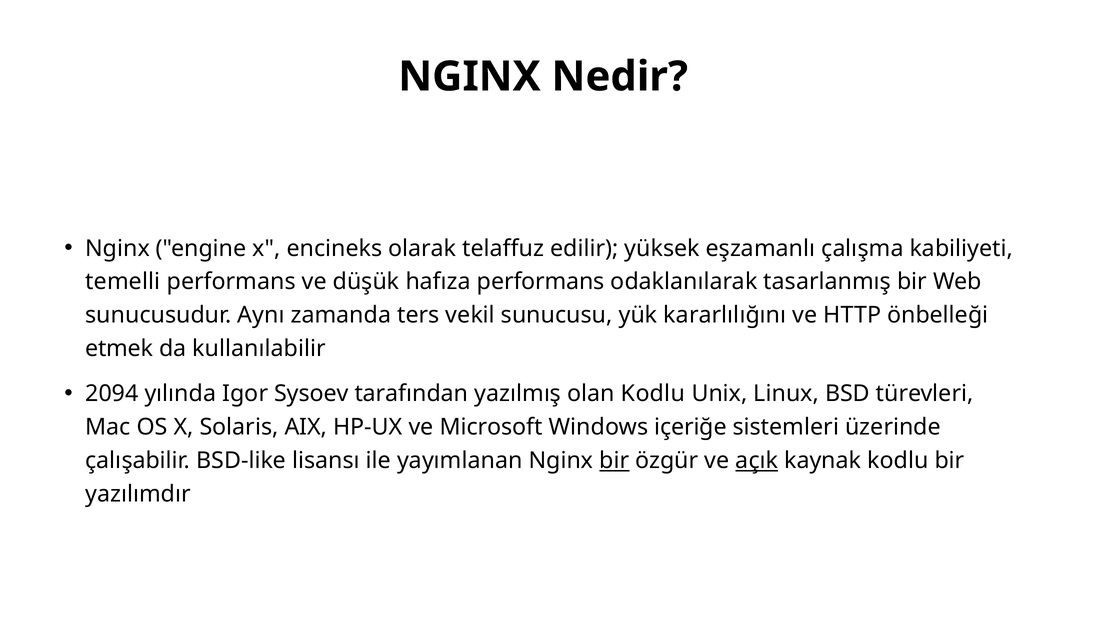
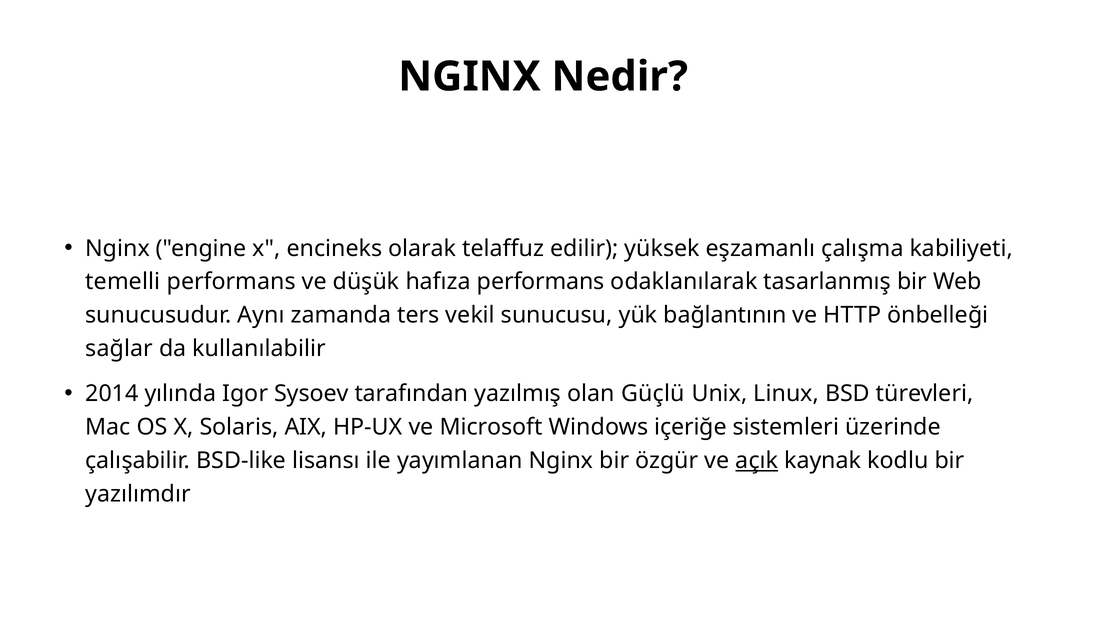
kararlılığını: kararlılığını -> bağlantının
etmek: etmek -> sağlar
2094: 2094 -> 2014
olan Kodlu: Kodlu -> Güçlü
bir at (614, 461) underline: present -> none
